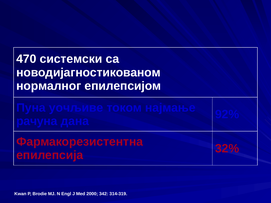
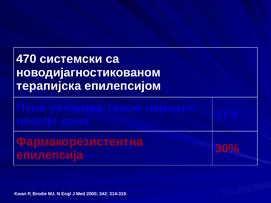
нормалног: нормалног -> терапијска
92%: 92% -> 41%
рачуна: рачуна -> nedelje
32%: 32% -> 30%
